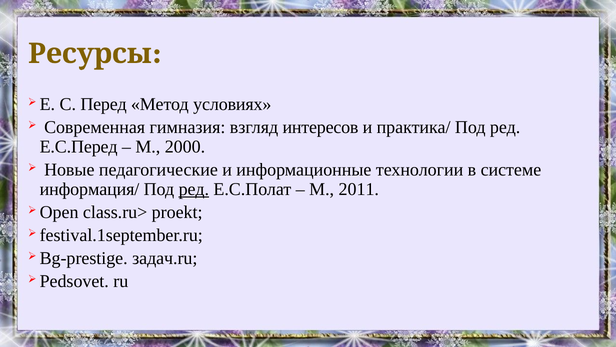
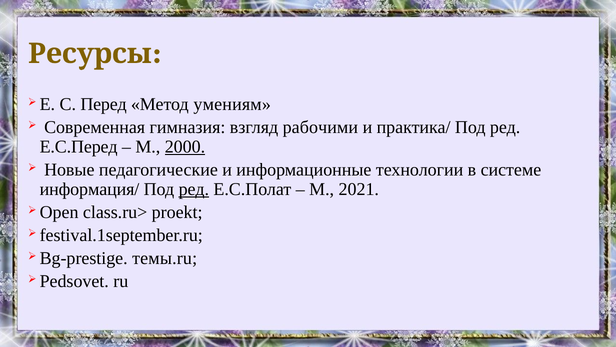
условиях: условиях -> умениям
интересов: интересов -> рабочими
2000 underline: none -> present
2011: 2011 -> 2021
задач.ru: задач.ru -> темы.ru
